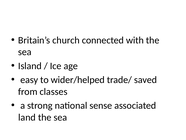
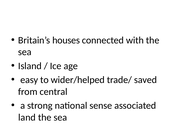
church: church -> houses
classes: classes -> central
